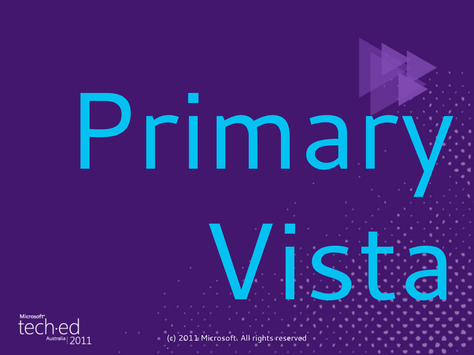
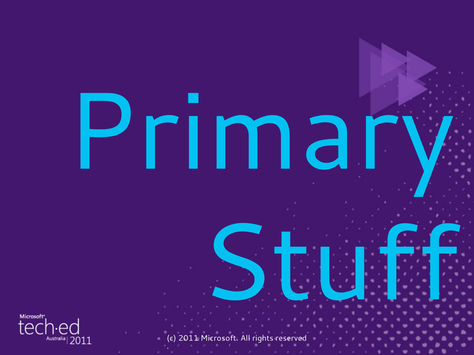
Vista: Vista -> Stuff
